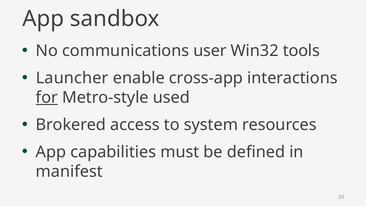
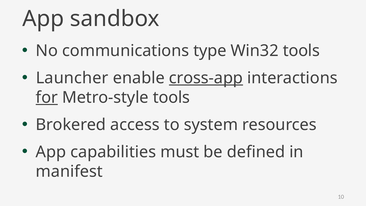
user: user -> type
cross-app underline: none -> present
Metro-style used: used -> tools
